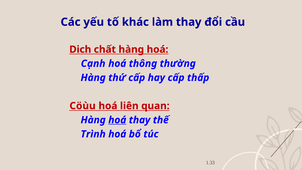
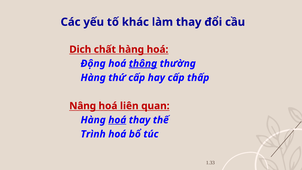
Cạnh: Cạnh -> Động
thông underline: none -> present
Cöùu: Cöùu -> Nâng
